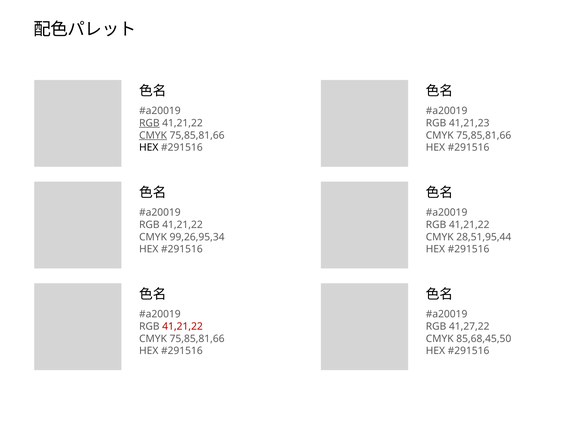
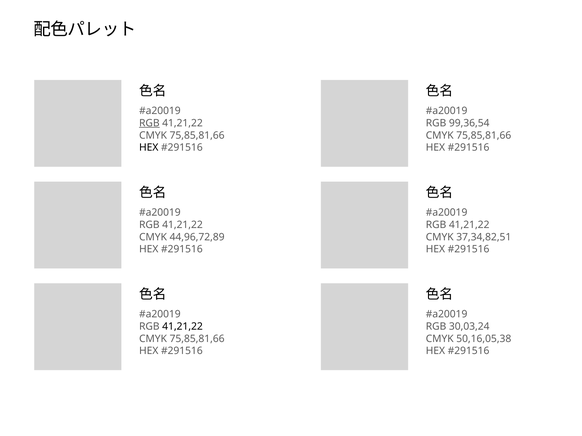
41,21,23: 41,21,23 -> 99,36,54
CMYK at (153, 135) underline: present -> none
99,26,95,34: 99,26,95,34 -> 44,96,72,89
28,51,95,44: 28,51,95,44 -> 37,34,82,51
41,21,22 at (183, 327) colour: red -> black
41,27,22: 41,27,22 -> 30,03,24
85,68,45,50: 85,68,45,50 -> 50,16,05,38
